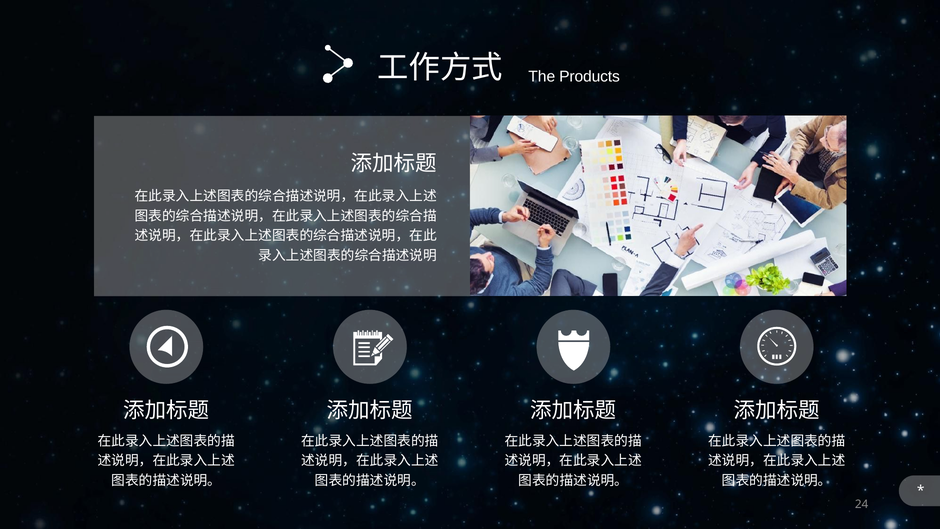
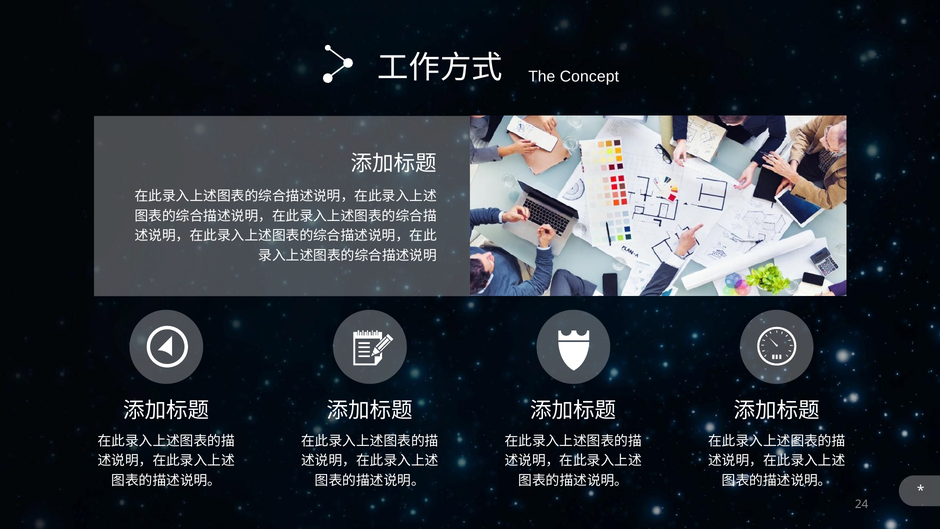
Products: Products -> Concept
